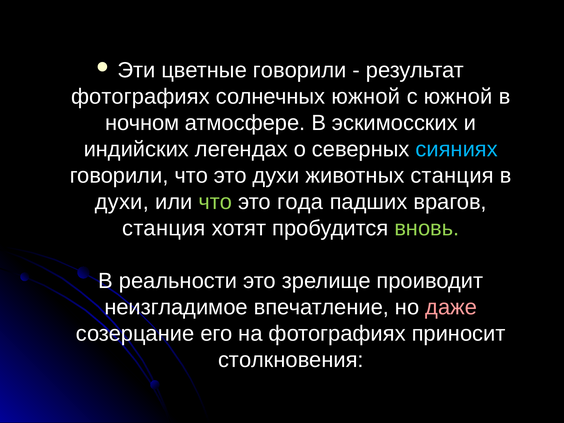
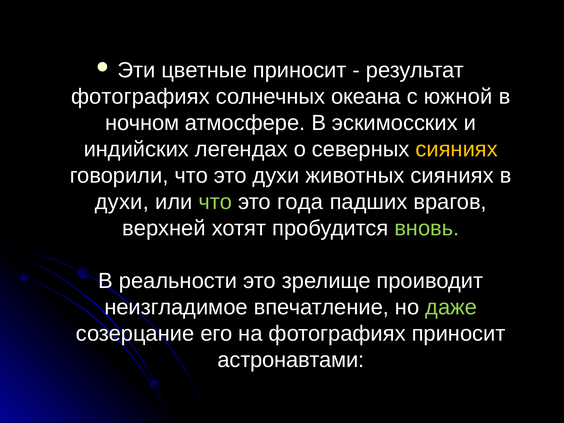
цветные говорили: говорили -> приносит
солнечных южной: южной -> океана
сияниях at (457, 149) colour: light blue -> yellow
животных станция: станция -> сияниях
станция at (164, 228): станция -> верхней
даже colour: pink -> light green
столкновения: столкновения -> астронавтами
